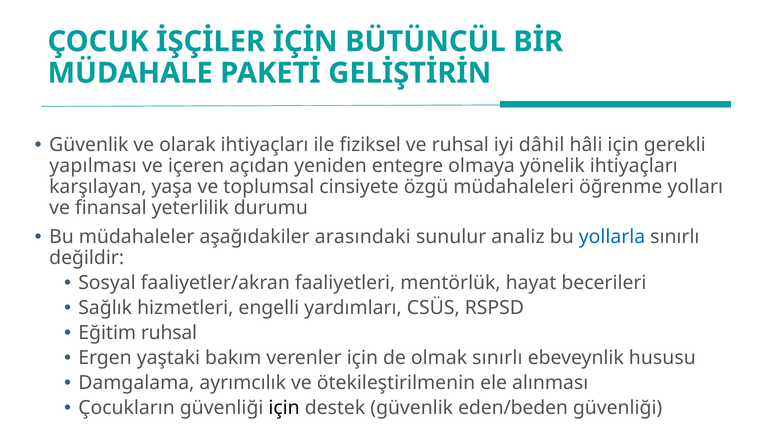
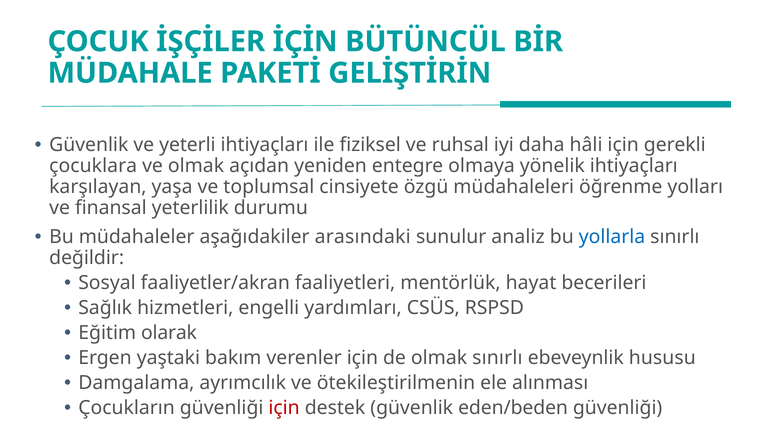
olarak: olarak -> yeterli
dâhil: dâhil -> daha
yapılması: yapılması -> çocuklara
ve içeren: içeren -> olmak
Eğitim ruhsal: ruhsal -> olarak
için at (284, 408) colour: black -> red
